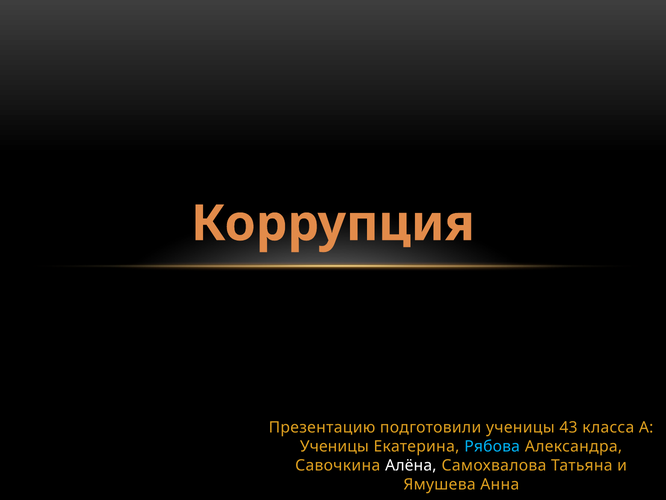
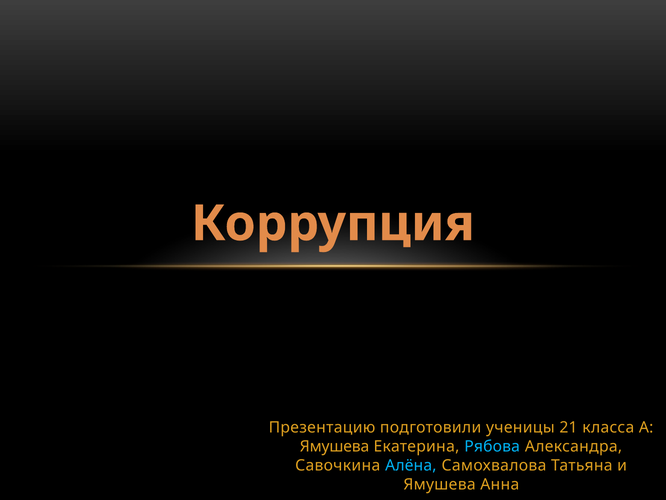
43: 43 -> 21
Ученицы at (334, 446): Ученицы -> Ямушева
Алёна colour: white -> light blue
